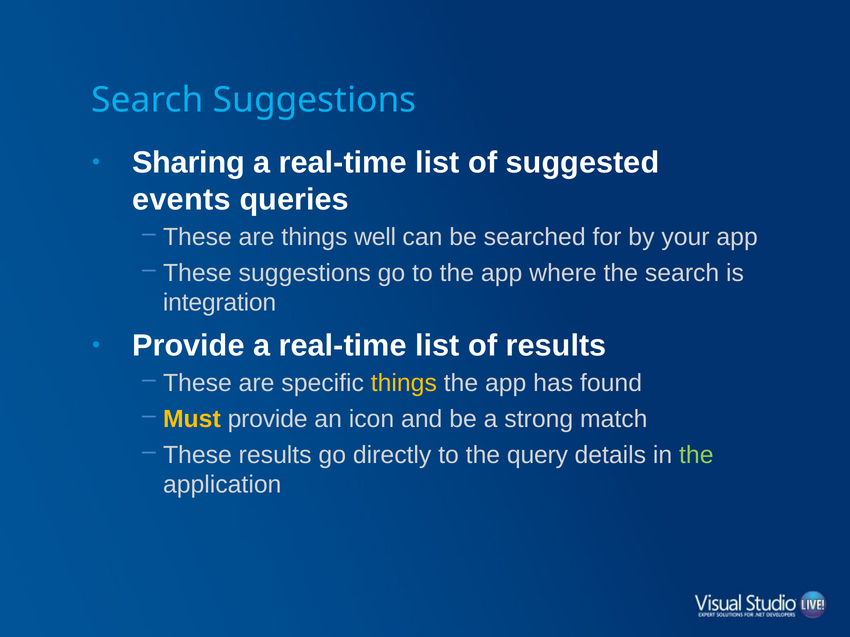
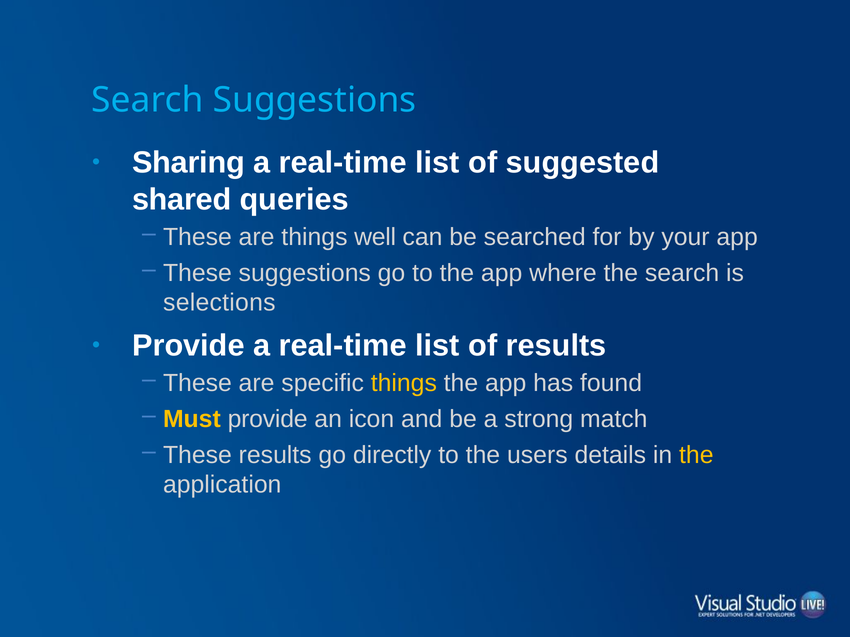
events: events -> shared
integration: integration -> selections
query: query -> users
the at (696, 455) colour: light green -> yellow
